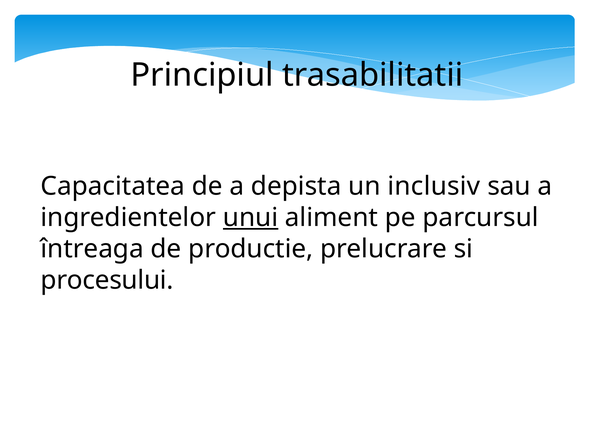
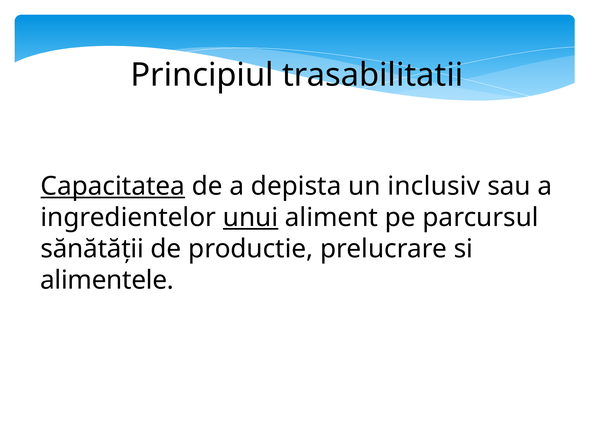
Capacitatea underline: none -> present
întreaga: întreaga -> sănătăţii
procesului: procesului -> alimentele
